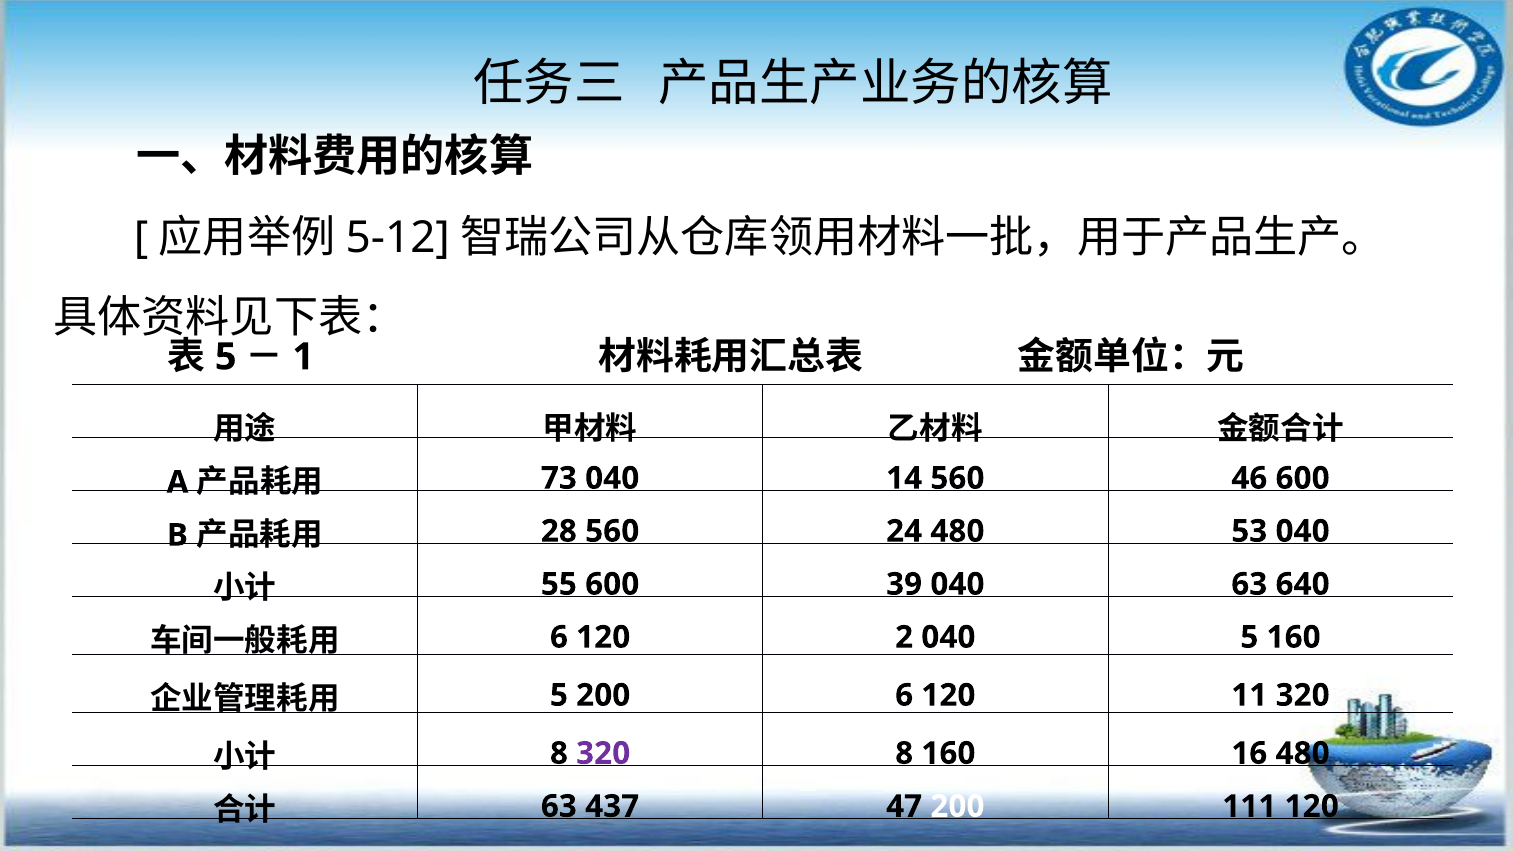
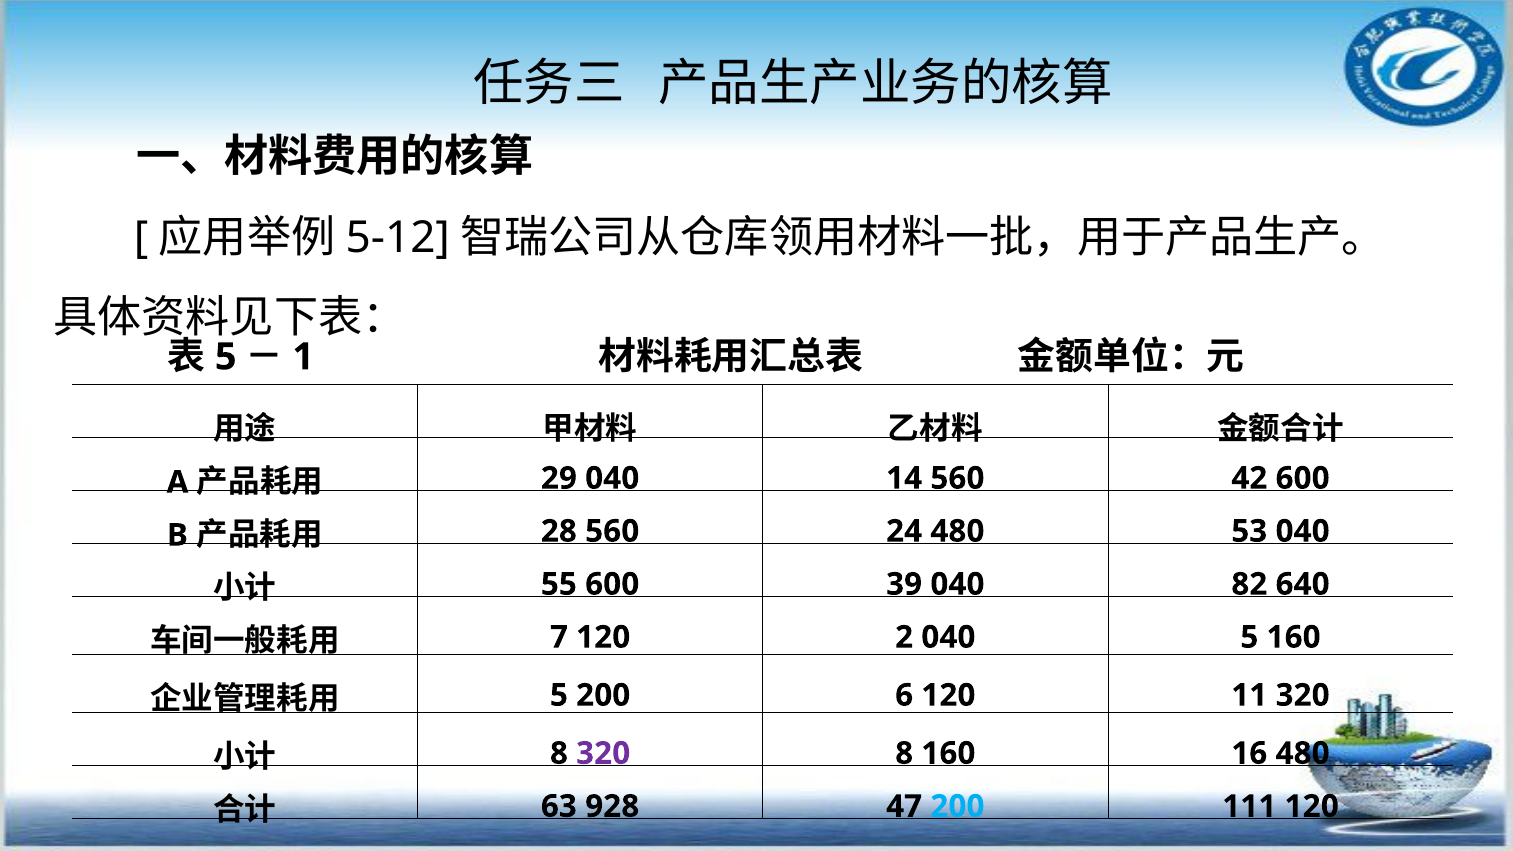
73: 73 -> 29
46: 46 -> 42
040 63: 63 -> 82
6 at (559, 637): 6 -> 7
437: 437 -> 928
200 at (957, 806) colour: white -> light blue
